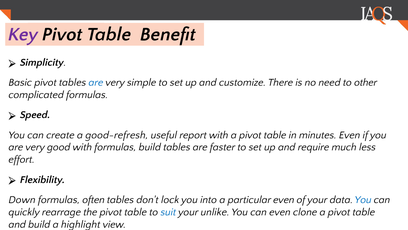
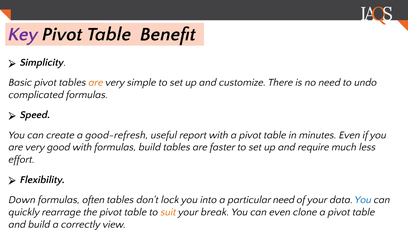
are at (96, 82) colour: blue -> orange
other: other -> undo
particular even: even -> need
suit colour: blue -> orange
unlike: unlike -> break
highlight: highlight -> correctly
